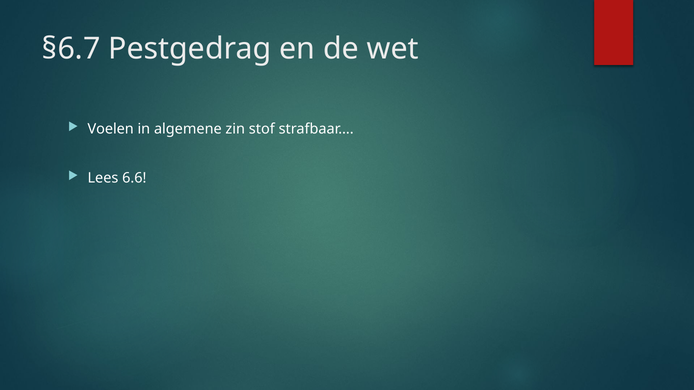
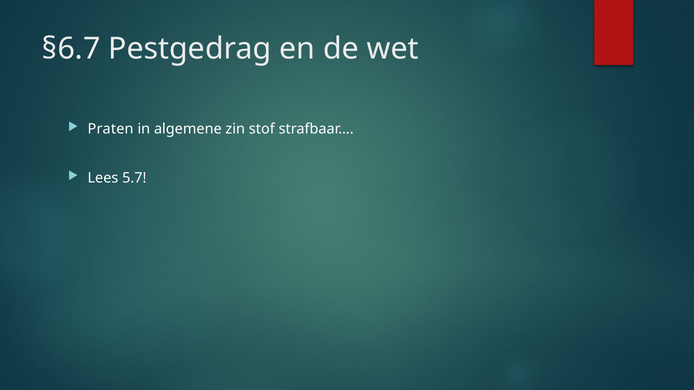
Voelen: Voelen -> Praten
6.6: 6.6 -> 5.7
